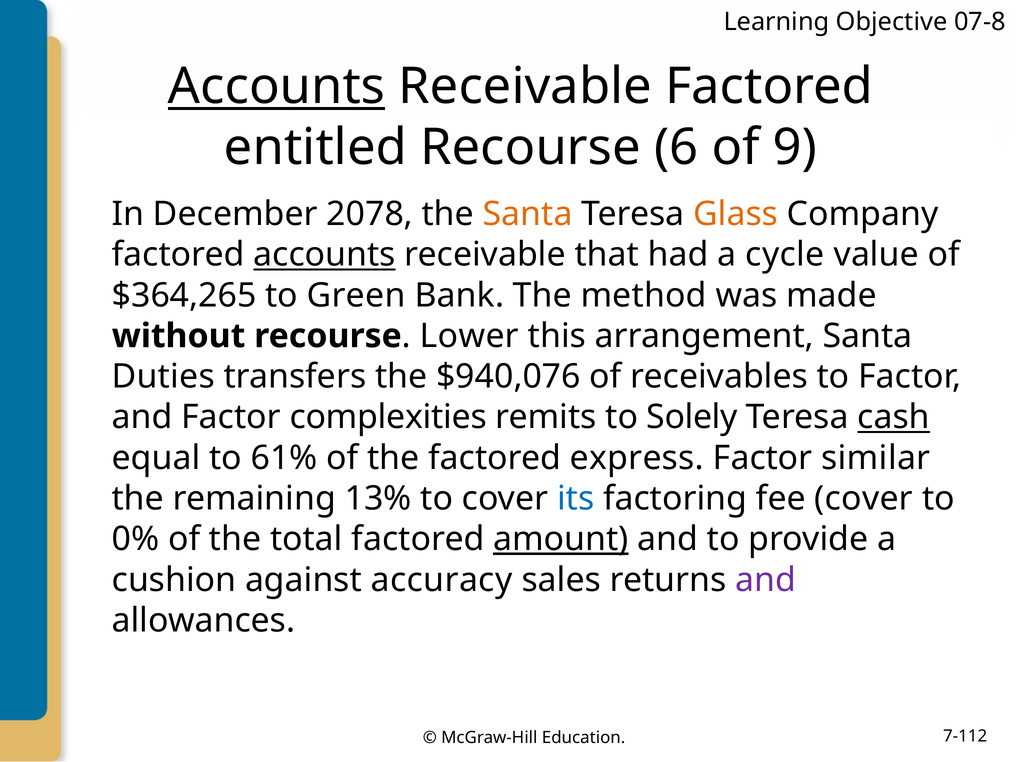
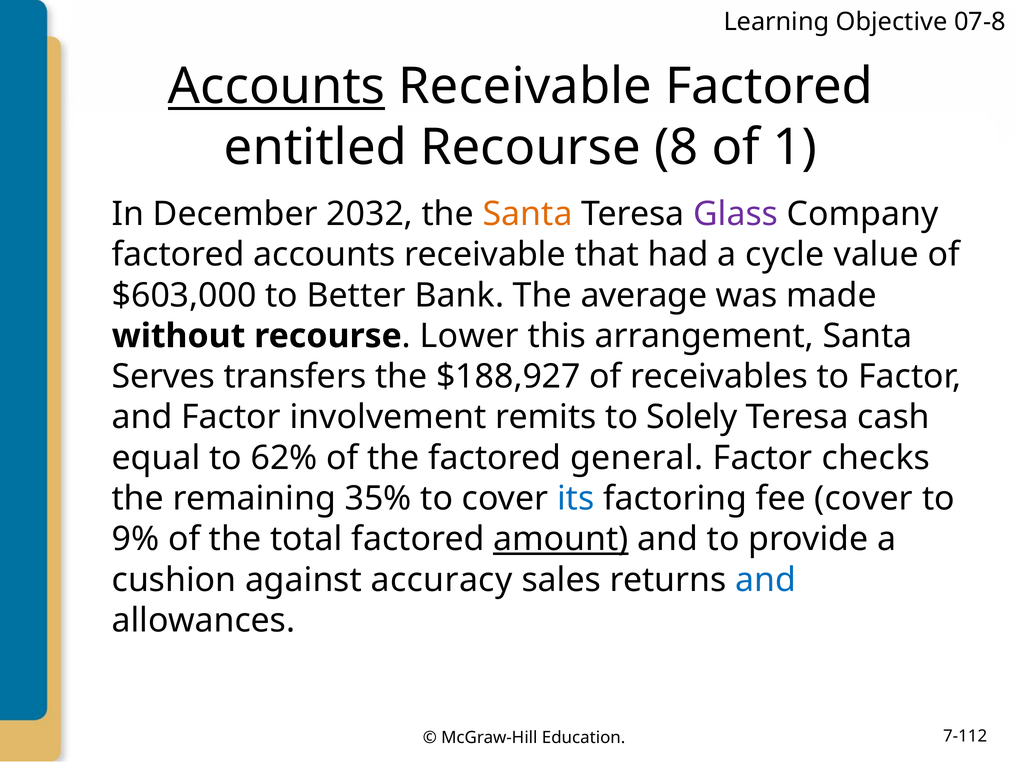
6: 6 -> 8
9: 9 -> 1
2078: 2078 -> 2032
Glass colour: orange -> purple
accounts at (324, 255) underline: present -> none
$364,265: $364,265 -> $603,000
Green: Green -> Better
method: method -> average
Duties: Duties -> Serves
$940,076: $940,076 -> $188,927
complexities: complexities -> involvement
cash underline: present -> none
61%: 61% -> 62%
express: express -> general
similar: similar -> checks
13%: 13% -> 35%
0%: 0% -> 9%
and at (766, 580) colour: purple -> blue
